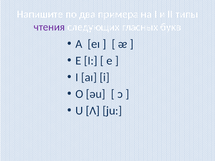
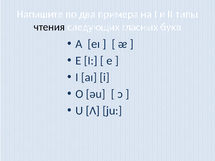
чтения colour: purple -> black
